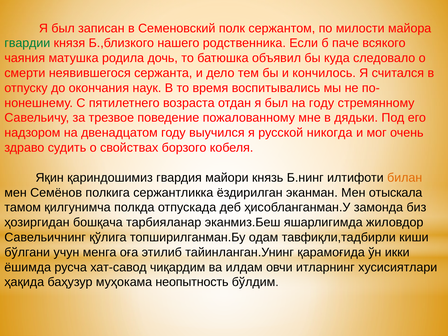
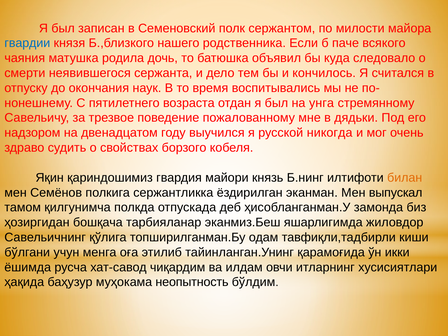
гвардии colour: green -> blue
на году: году -> унга
отыскала: отыскала -> выпускал
